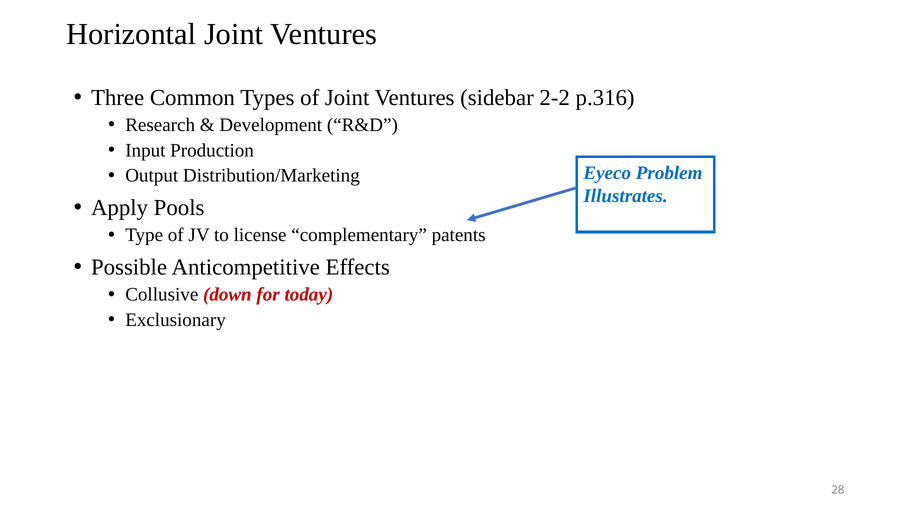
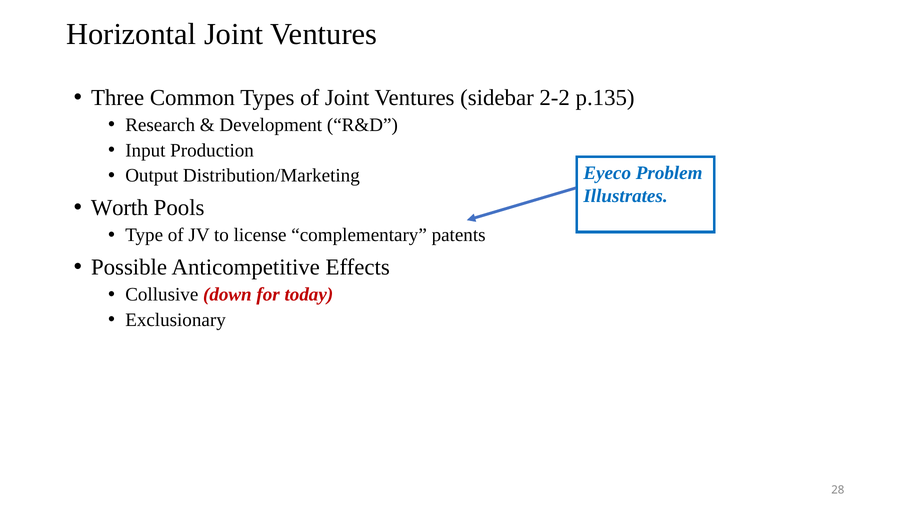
p.316: p.316 -> p.135
Apply: Apply -> Worth
